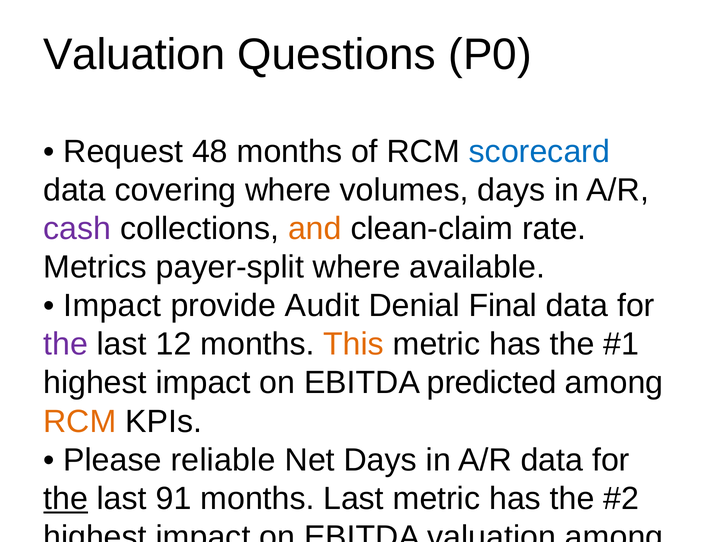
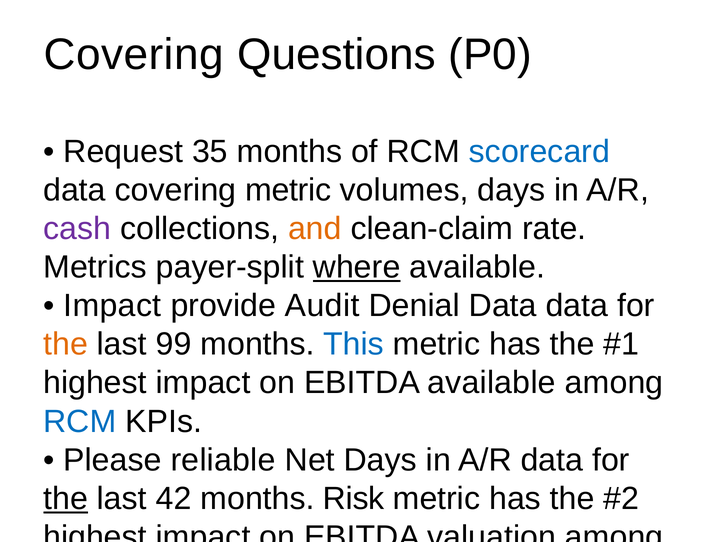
Valuation at (134, 55): Valuation -> Covering
48: 48 -> 35
covering where: where -> metric
where at (357, 267) underline: none -> present
Denial Final: Final -> Data
the at (66, 344) colour: purple -> orange
12: 12 -> 99
This at (353, 344) colour: orange -> blue
EBITDA predicted: predicted -> available
RCM at (80, 422) colour: orange -> blue
91: 91 -> 42
months Last: Last -> Risk
